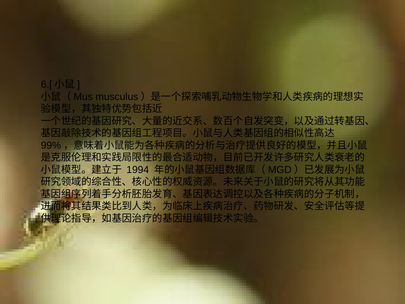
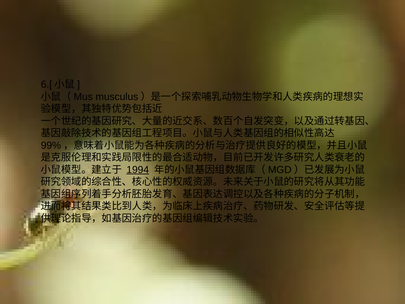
1994 underline: none -> present
